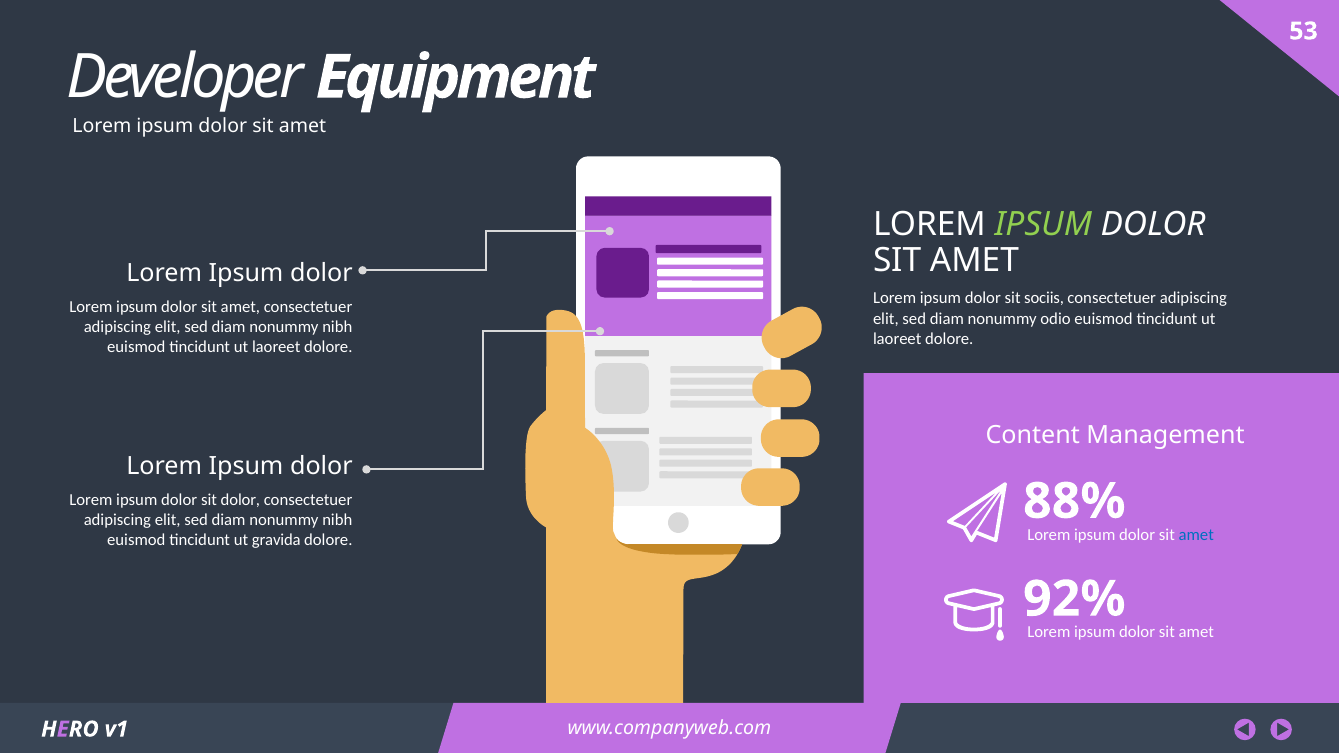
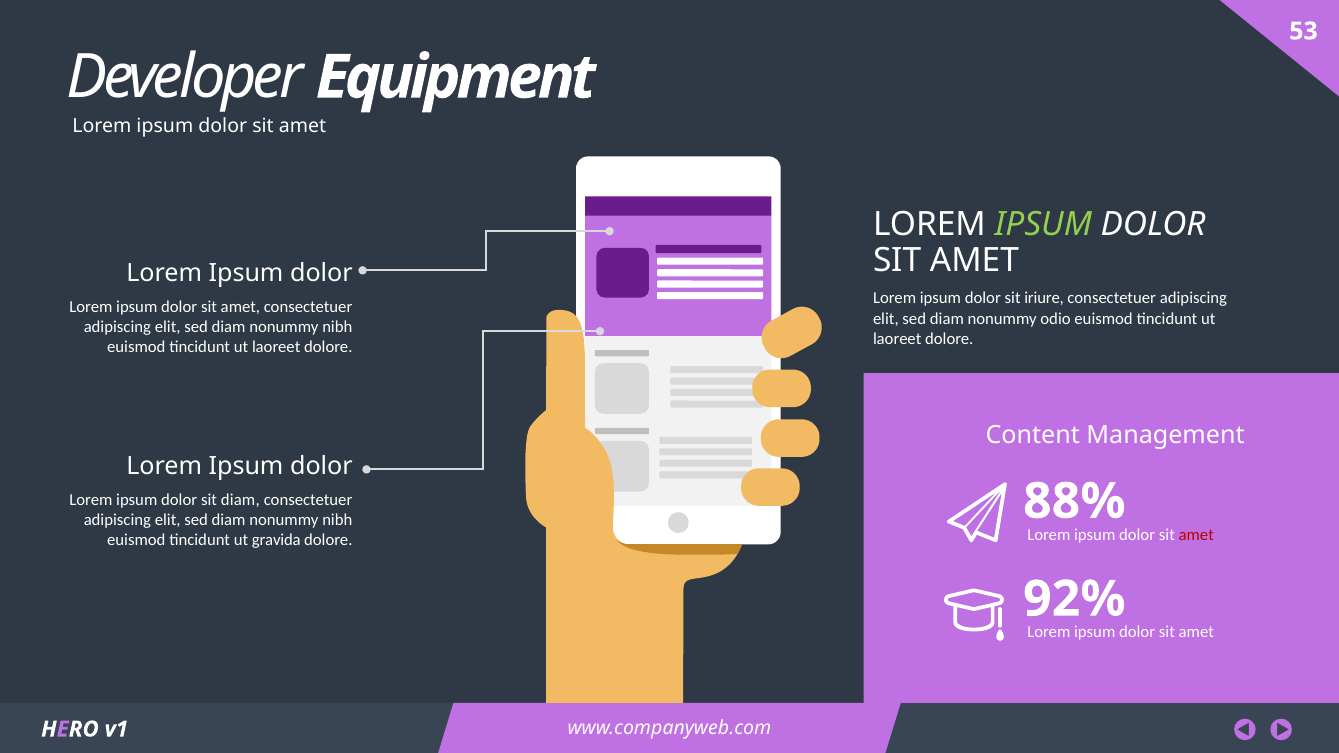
sociis: sociis -> iriure
sit dolor: dolor -> diam
amet at (1196, 535) colour: blue -> red
